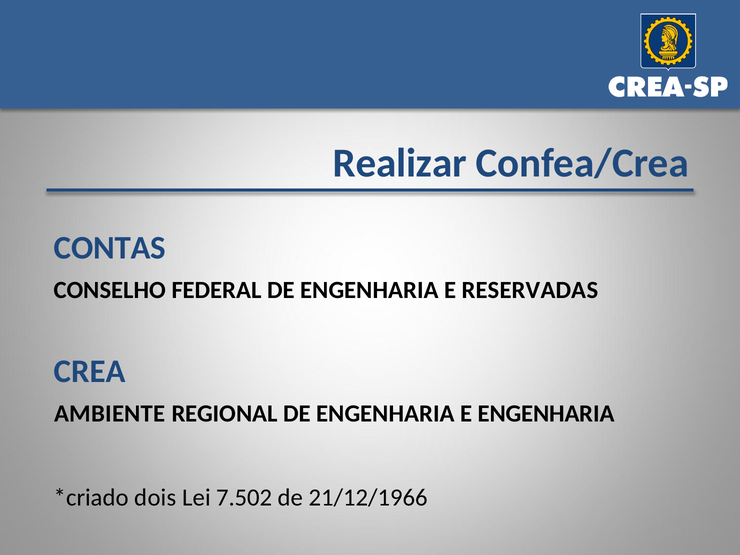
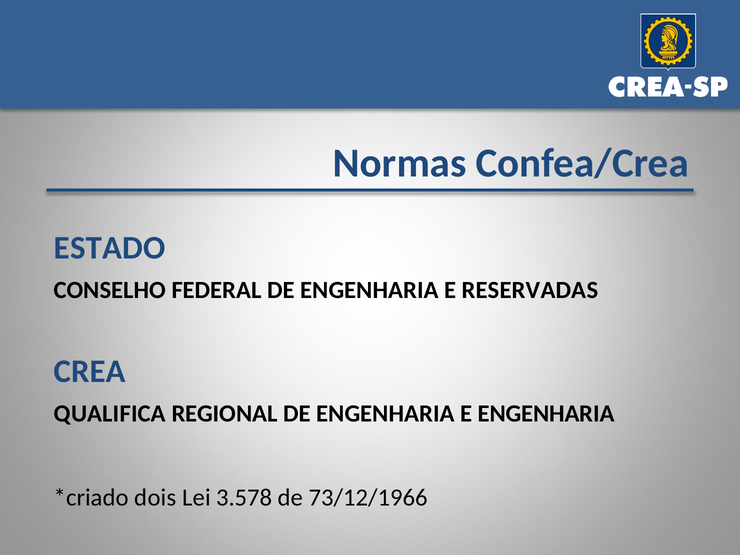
Realizar: Realizar -> Normas
CONTAS: CONTAS -> ESTADO
AMBIENTE: AMBIENTE -> QUALIFICA
7.502: 7.502 -> 3.578
21/12/1966: 21/12/1966 -> 73/12/1966
